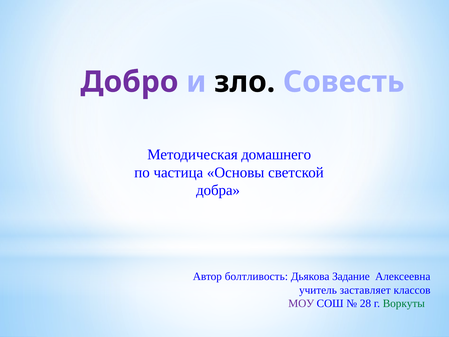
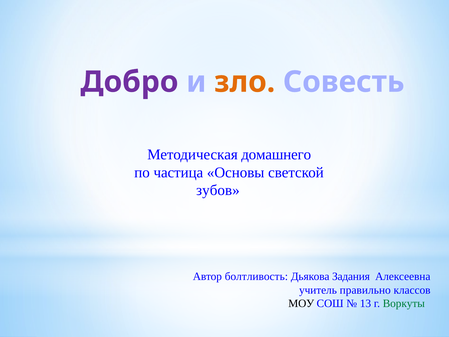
зло colour: black -> orange
добра: добра -> зубов
Задание: Задание -> Задания
заставляет: заставляет -> правильно
МОУ colour: purple -> black
28: 28 -> 13
